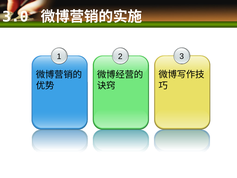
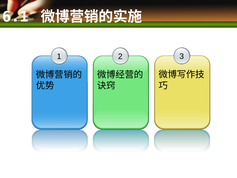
3.0: 3.0 -> 6.1
